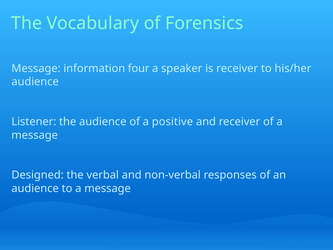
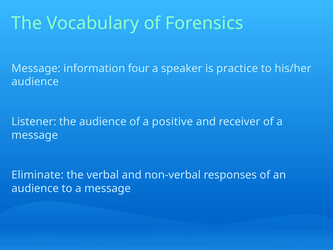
is receiver: receiver -> practice
Designed: Designed -> Eliminate
